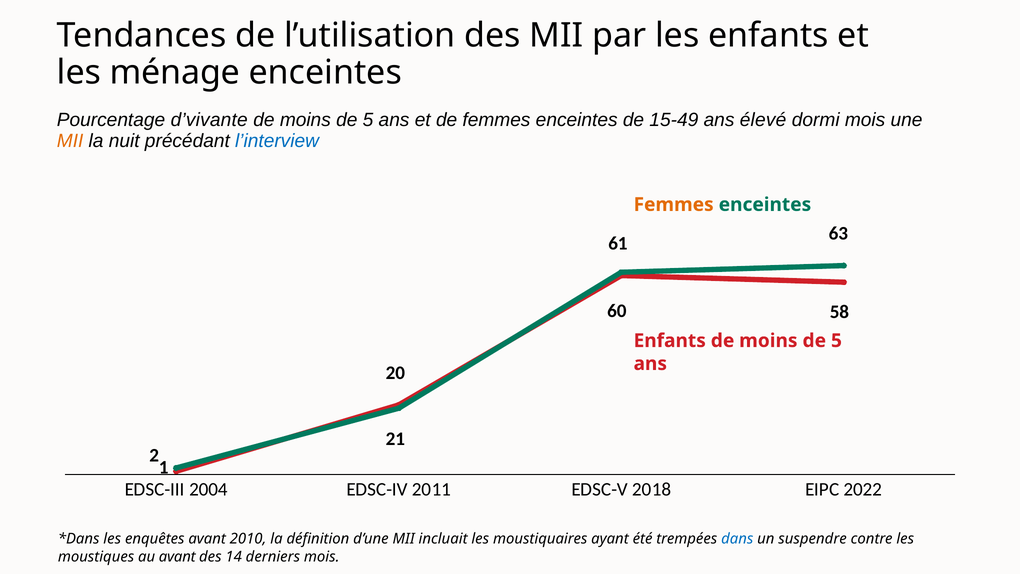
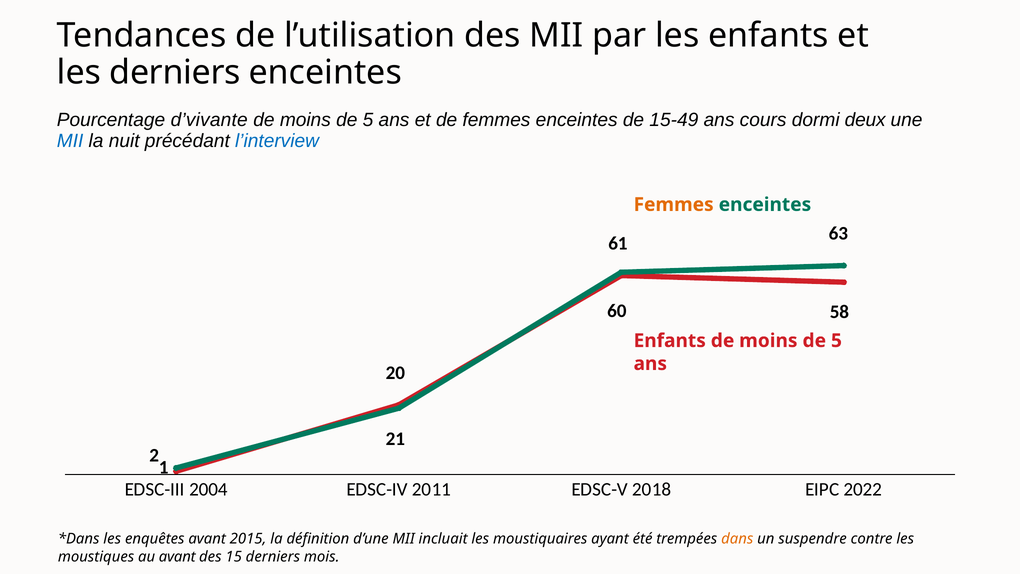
les ménage: ménage -> derniers
élevé: élevé -> cours
dormi mois: mois -> deux
MII at (70, 141) colour: orange -> blue
2010: 2010 -> 2015
dans colour: blue -> orange
14: 14 -> 15
